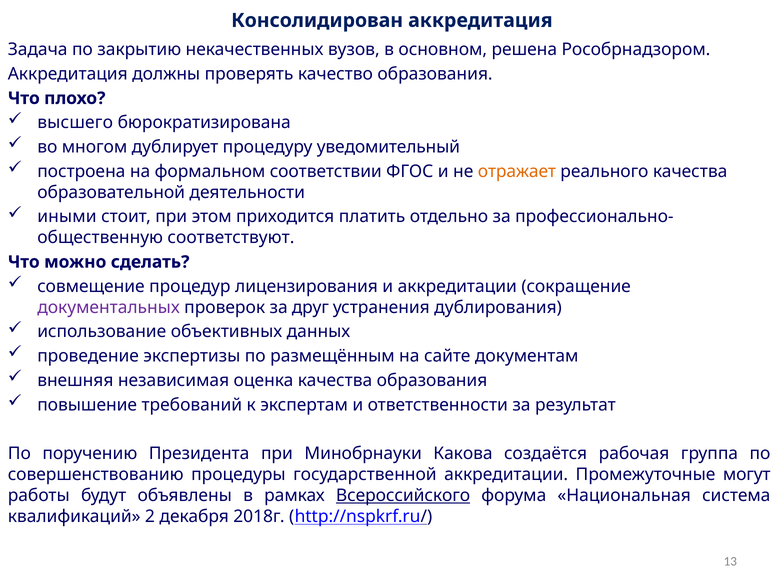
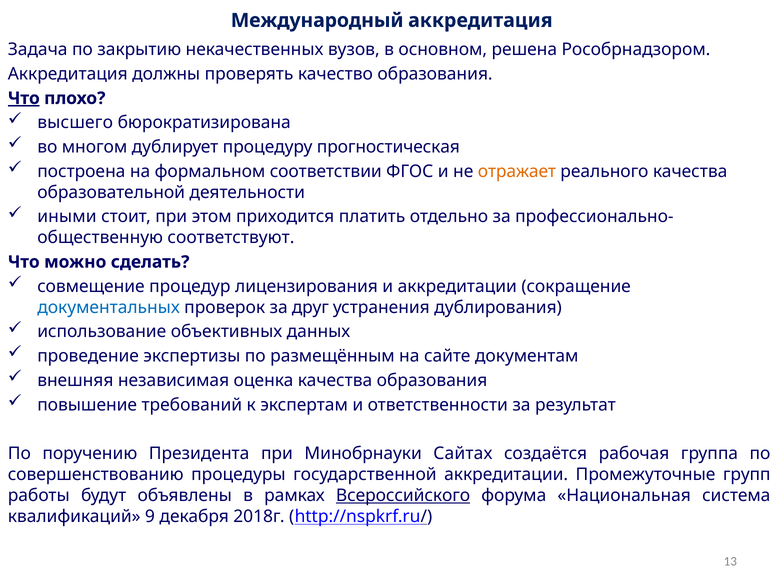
Консолидирован: Консолидирован -> Международный
Что at (24, 98) underline: none -> present
уведомительный: уведомительный -> прогностическая
документальных colour: purple -> blue
Какова: Какова -> Сайтах
могут: могут -> групп
2: 2 -> 9
